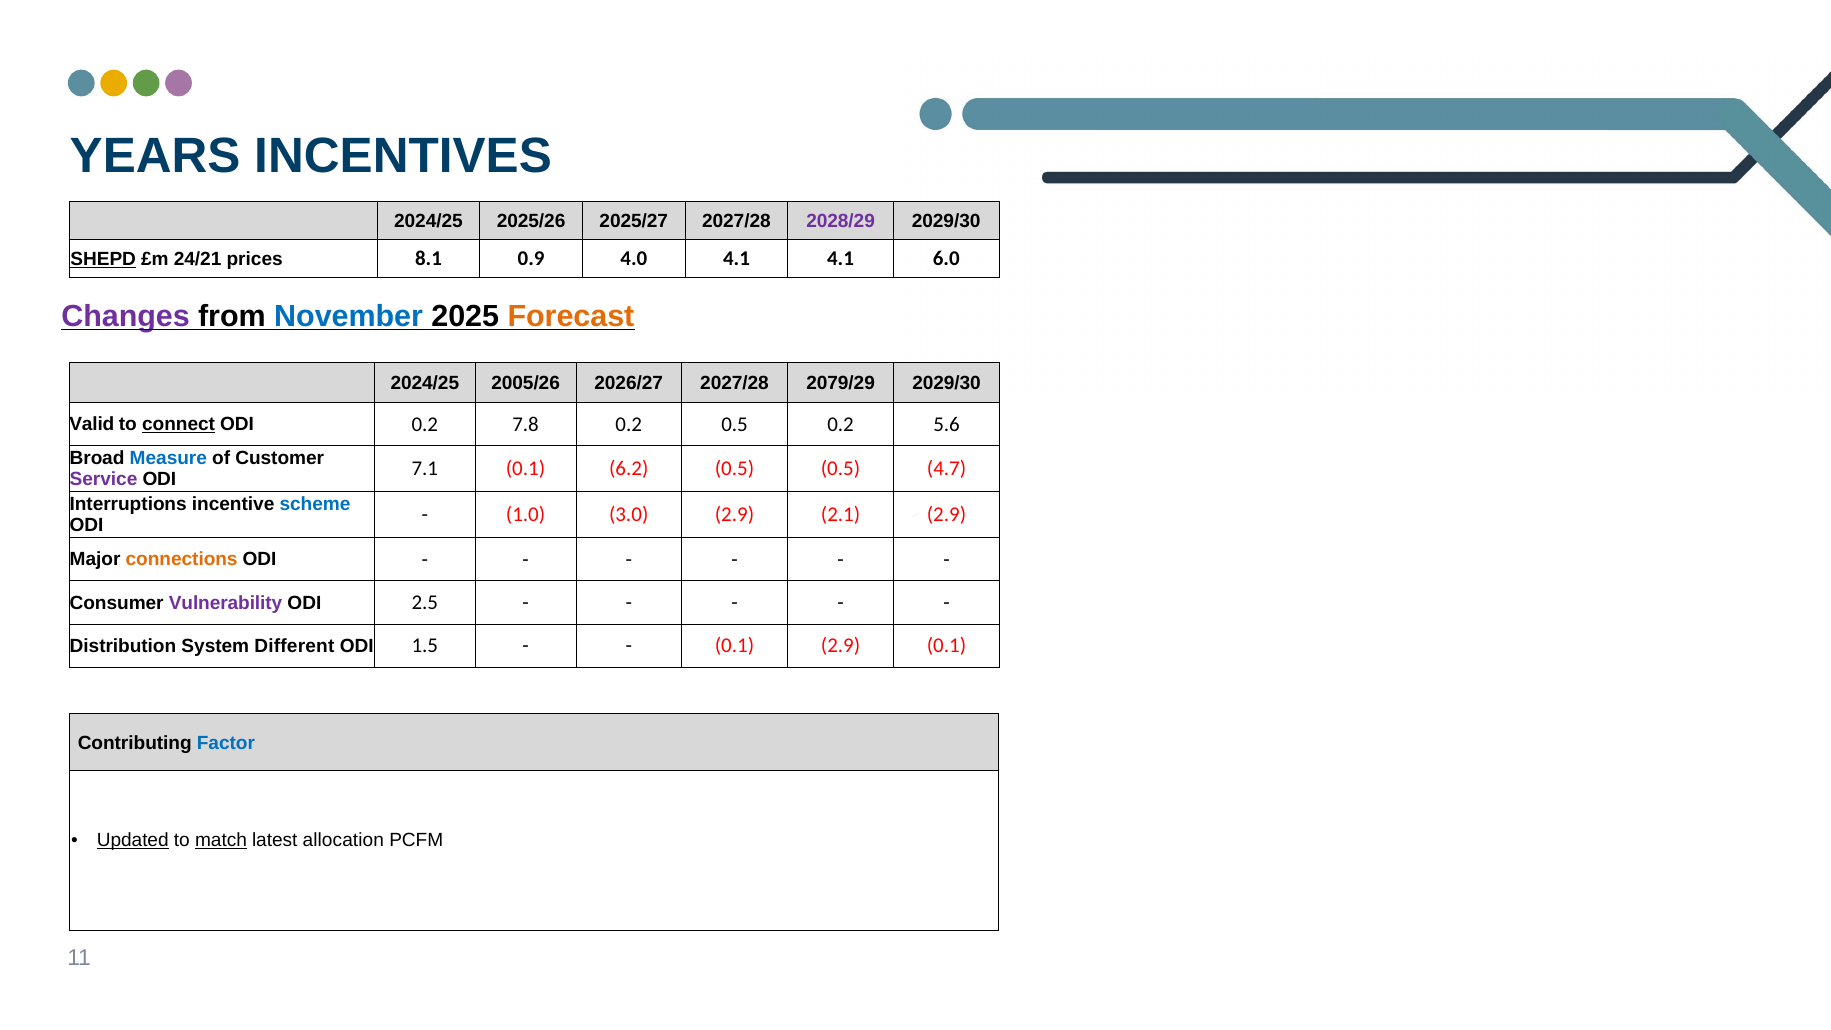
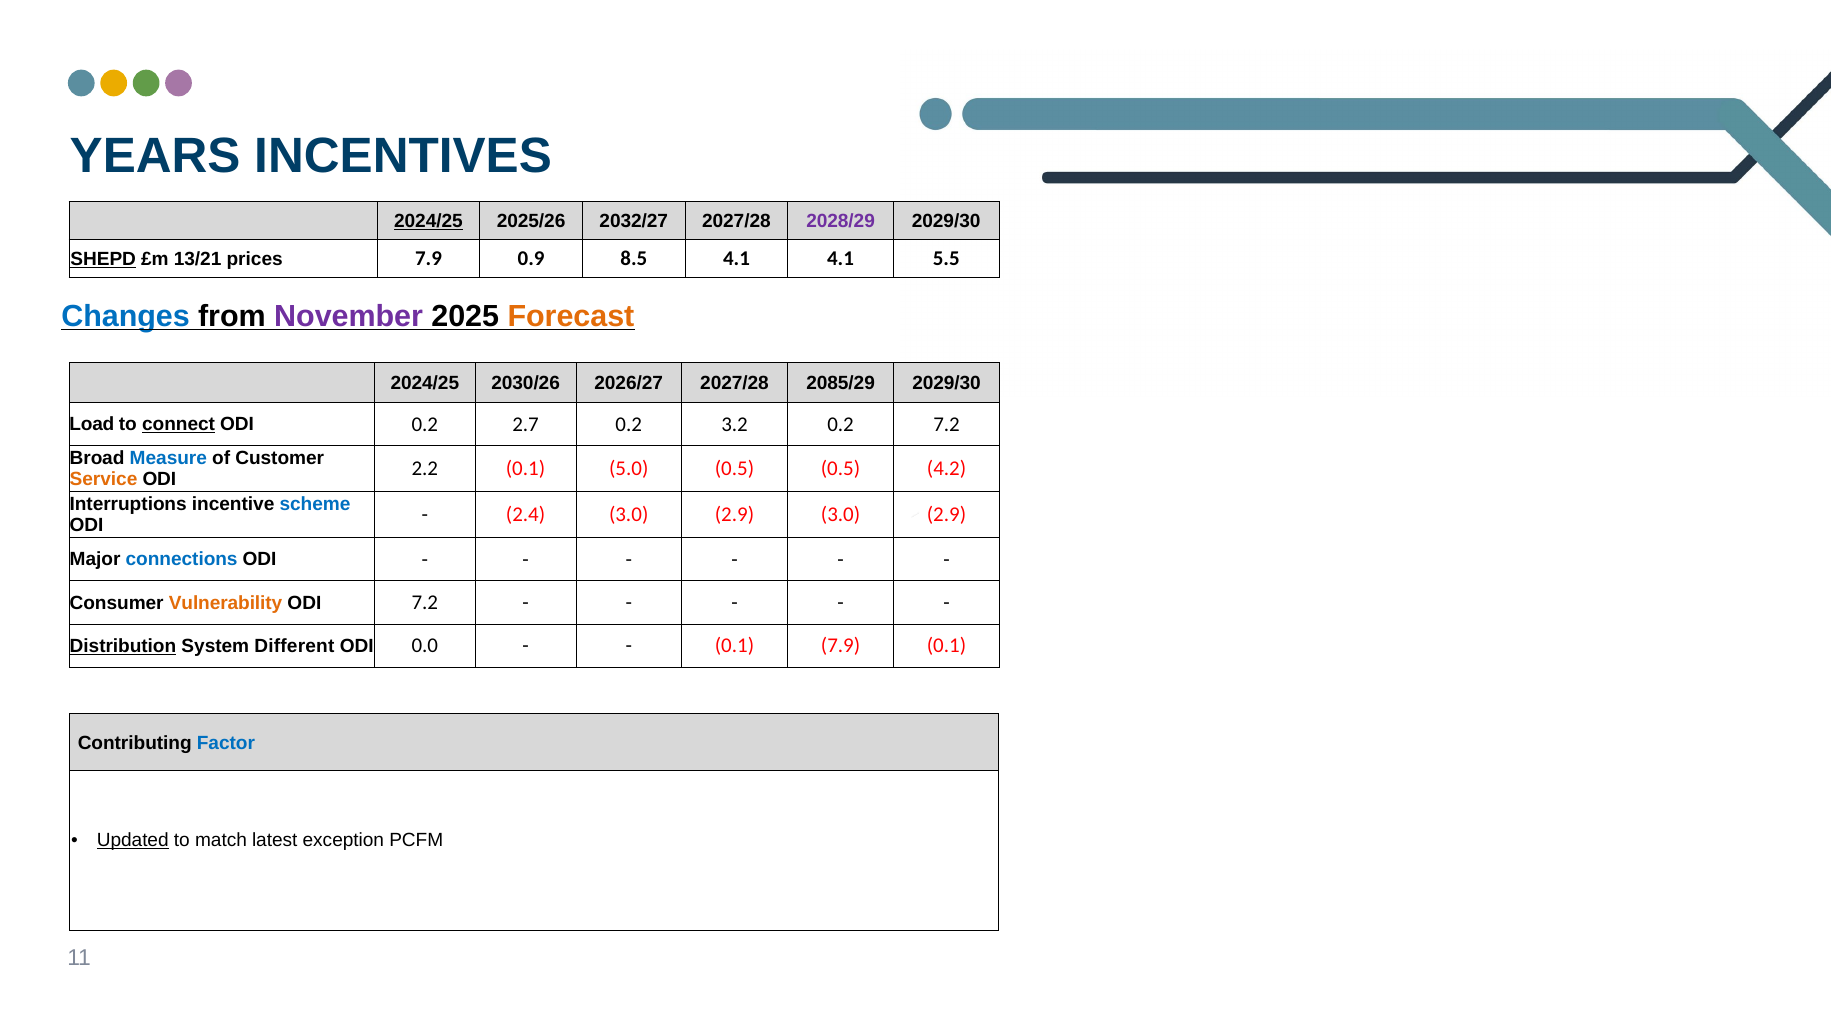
2024/25 at (428, 221) underline: none -> present
2025/27: 2025/27 -> 2032/27
24/21: 24/21 -> 13/21
prices 8.1: 8.1 -> 7.9
4.0: 4.0 -> 8.5
6.0: 6.0 -> 5.5
Changes colour: purple -> blue
November colour: blue -> purple
2005/26: 2005/26 -> 2030/26
2079/29: 2079/29 -> 2085/29
Valid: Valid -> Load
7.8: 7.8 -> 2.7
0.2 0.5: 0.5 -> 3.2
0.2 5.6: 5.6 -> 7.2
Service colour: purple -> orange
7.1: 7.1 -> 2.2
6.2: 6.2 -> 5.0
4.7: 4.7 -> 4.2
1.0: 1.0 -> 2.4
2.9 2.1: 2.1 -> 3.0
connections colour: orange -> blue
Vulnerability colour: purple -> orange
ODI 2.5: 2.5 -> 7.2
Distribution underline: none -> present
1.5: 1.5 -> 0.0
0.1 2.9: 2.9 -> 7.9
match underline: present -> none
allocation: allocation -> exception
